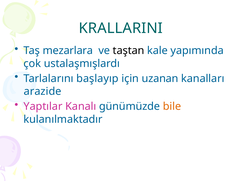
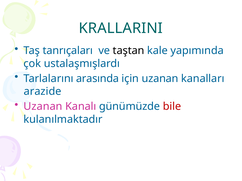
mezarlara: mezarlara -> tanrıçaları
başlayıp: başlayıp -> arasında
Yaptılar at (43, 107): Yaptılar -> Uzanan
bile colour: orange -> red
